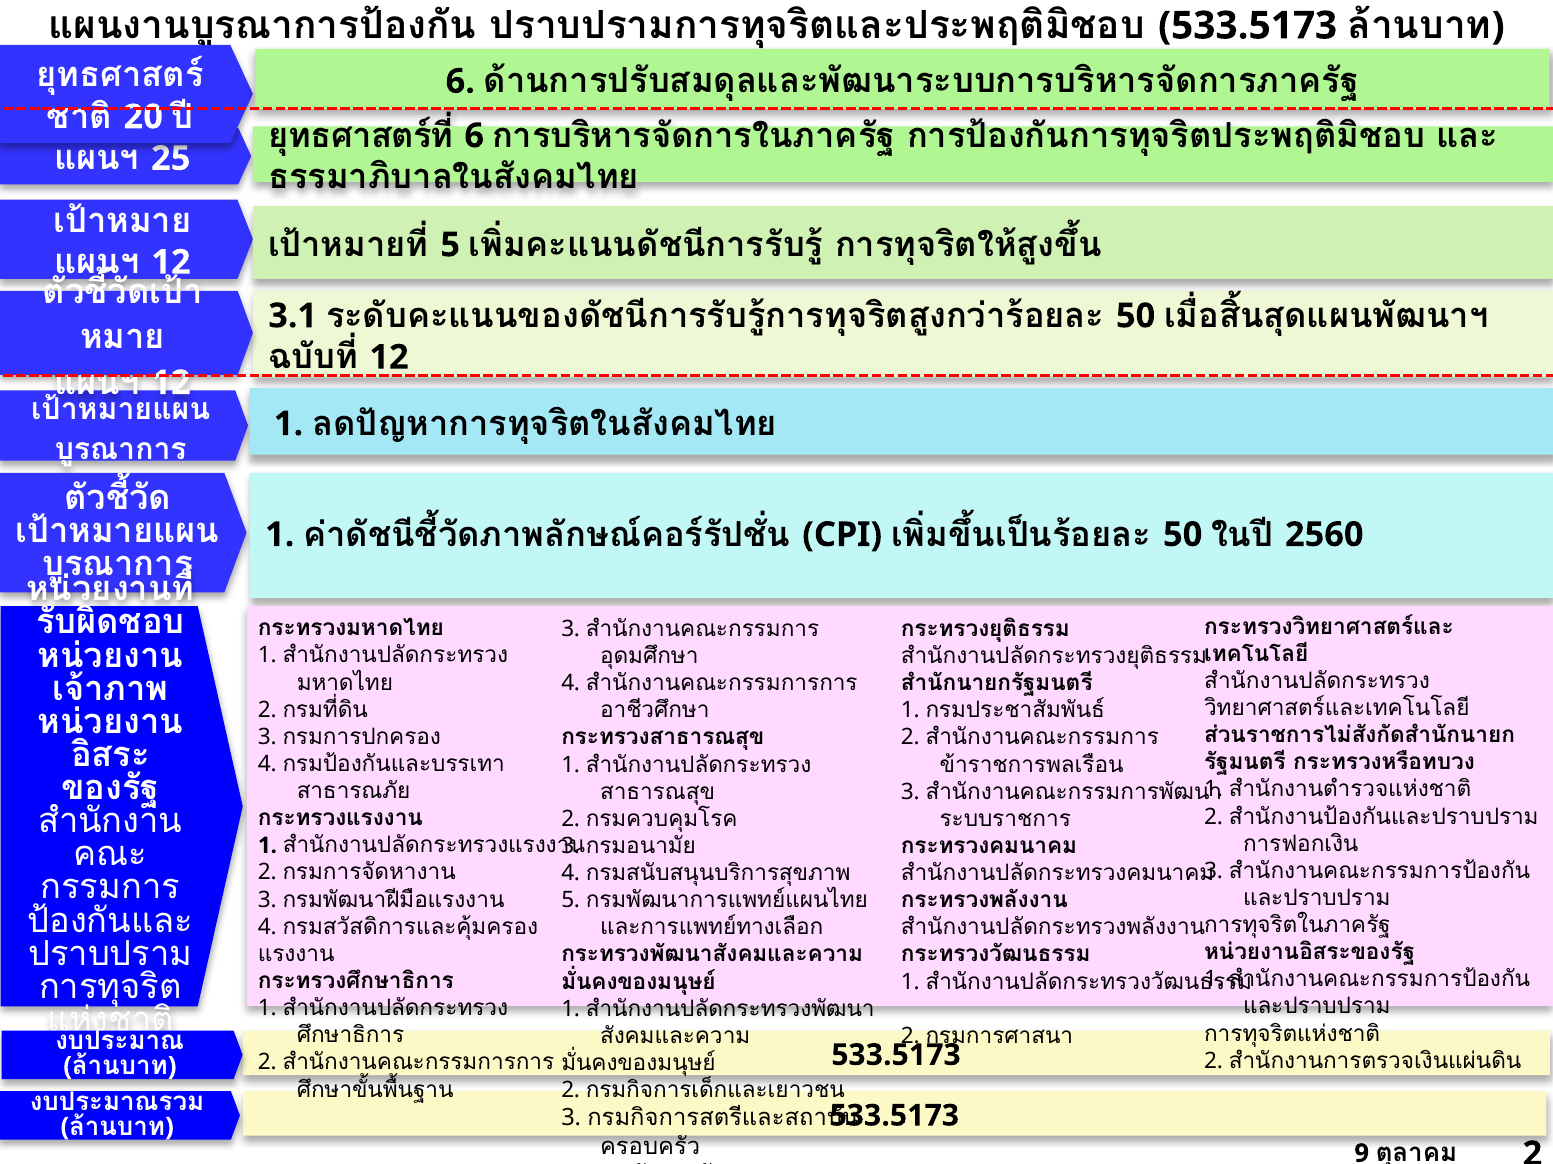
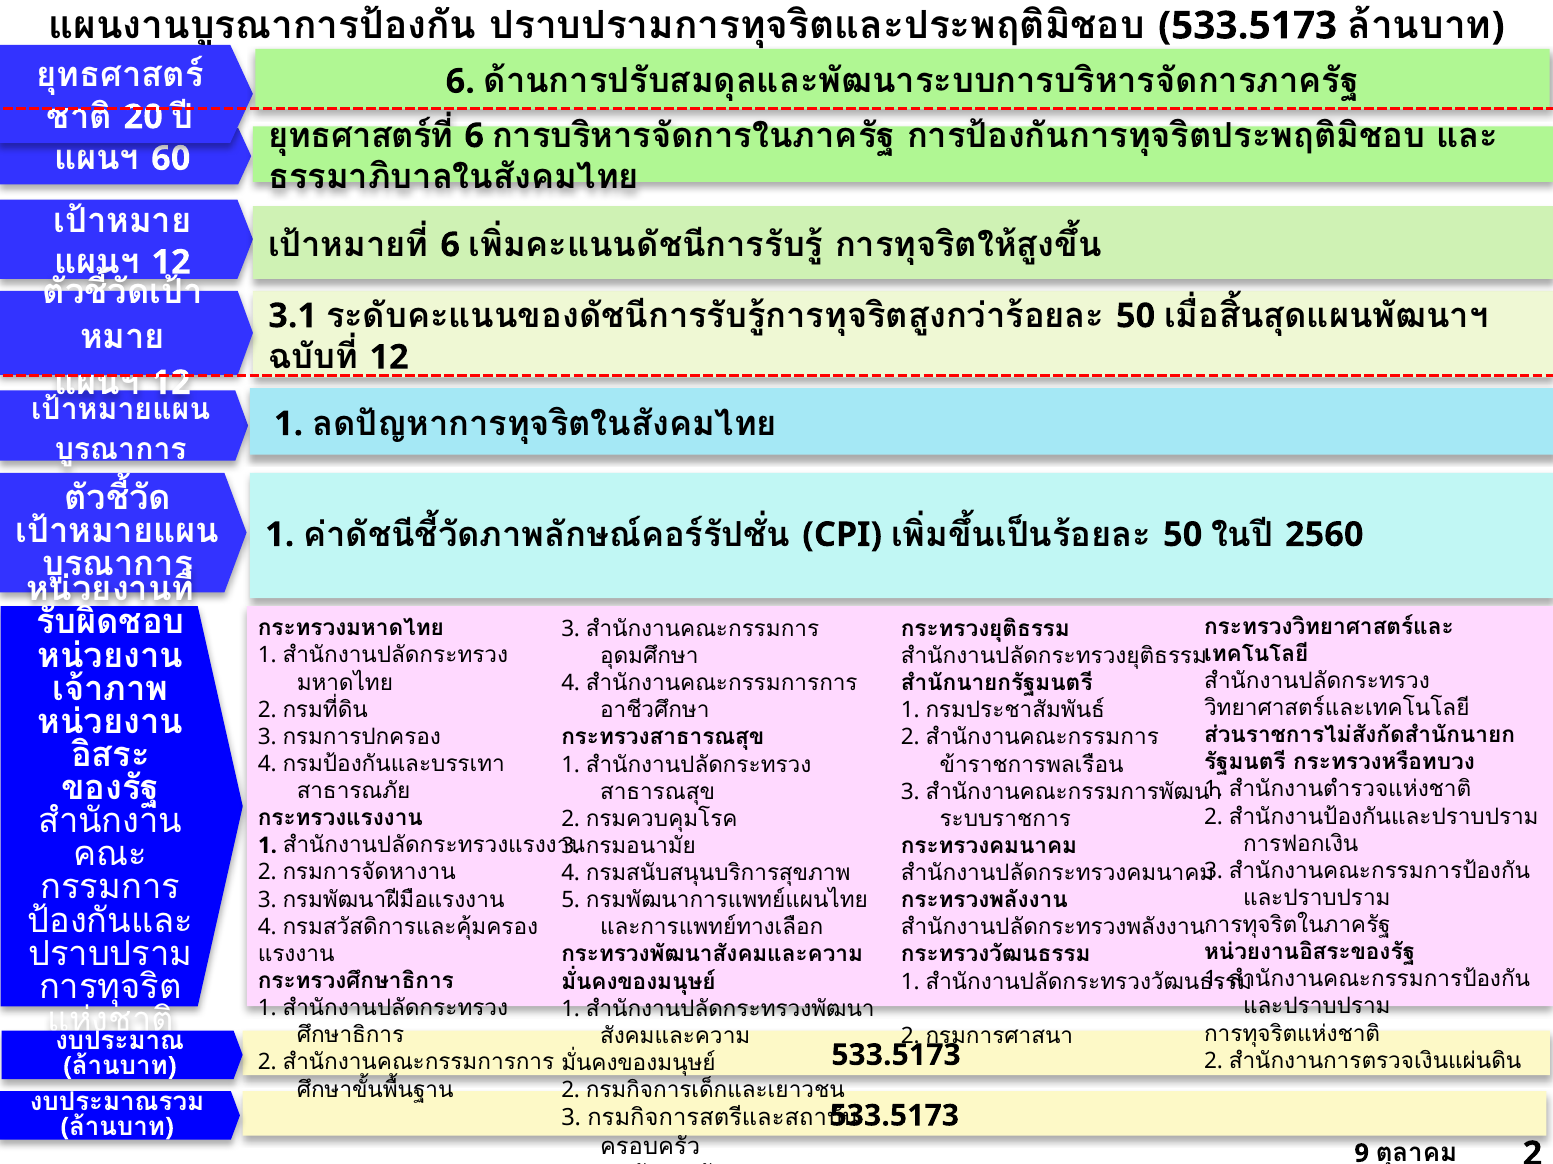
25: 25 -> 60
5 at (450, 245): 5 -> 6
